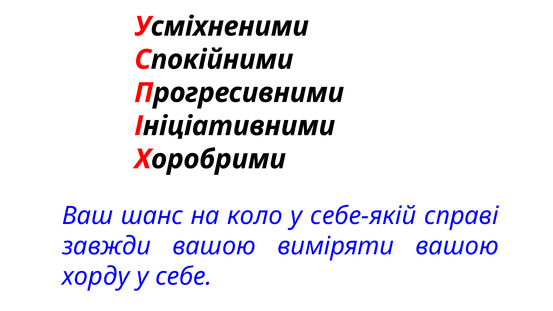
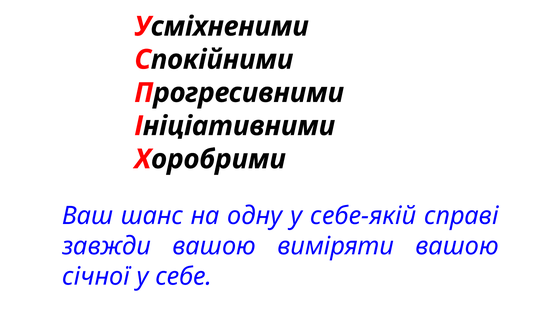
коло: коло -> одну
хорду: хорду -> січної
